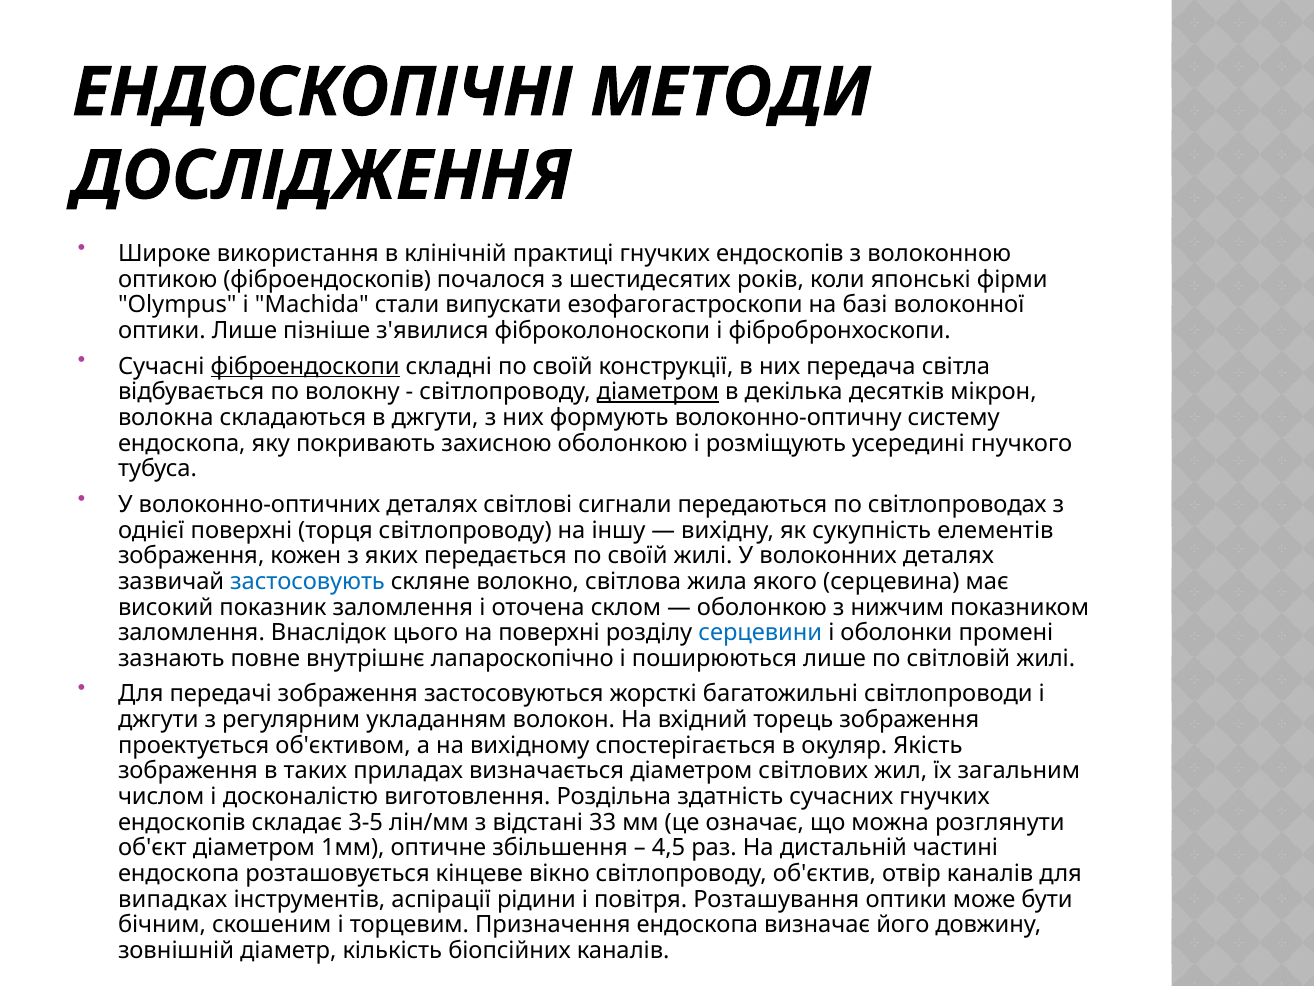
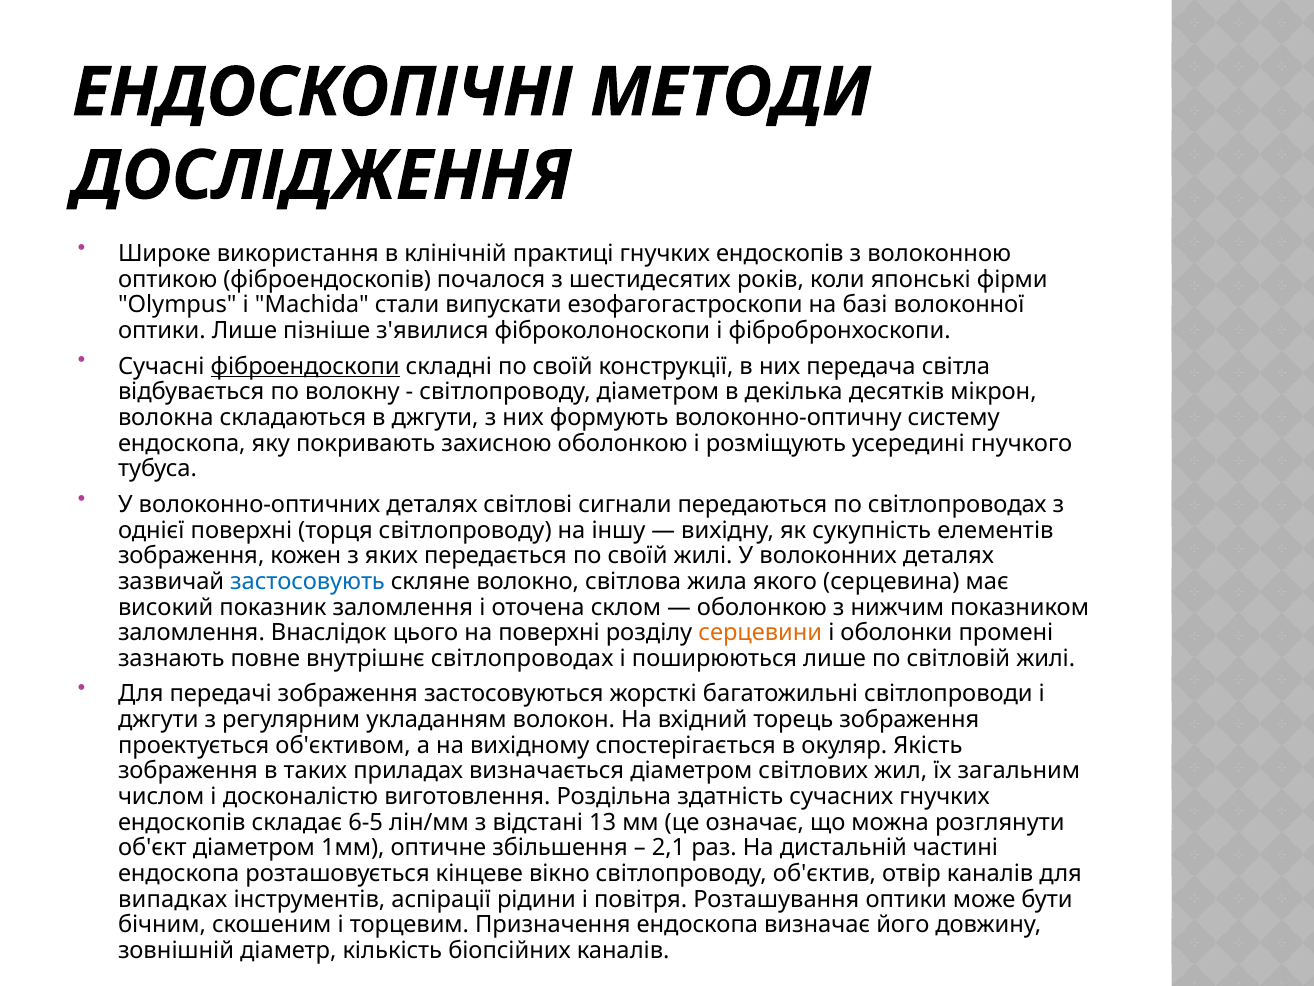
діаметром at (658, 392) underline: present -> none
серцевини colour: blue -> orange
внутрішнє лапароскопічно: лапароскопічно -> світлопроводах
3-5: 3-5 -> 6-5
33: 33 -> 13
4,5: 4,5 -> 2,1
